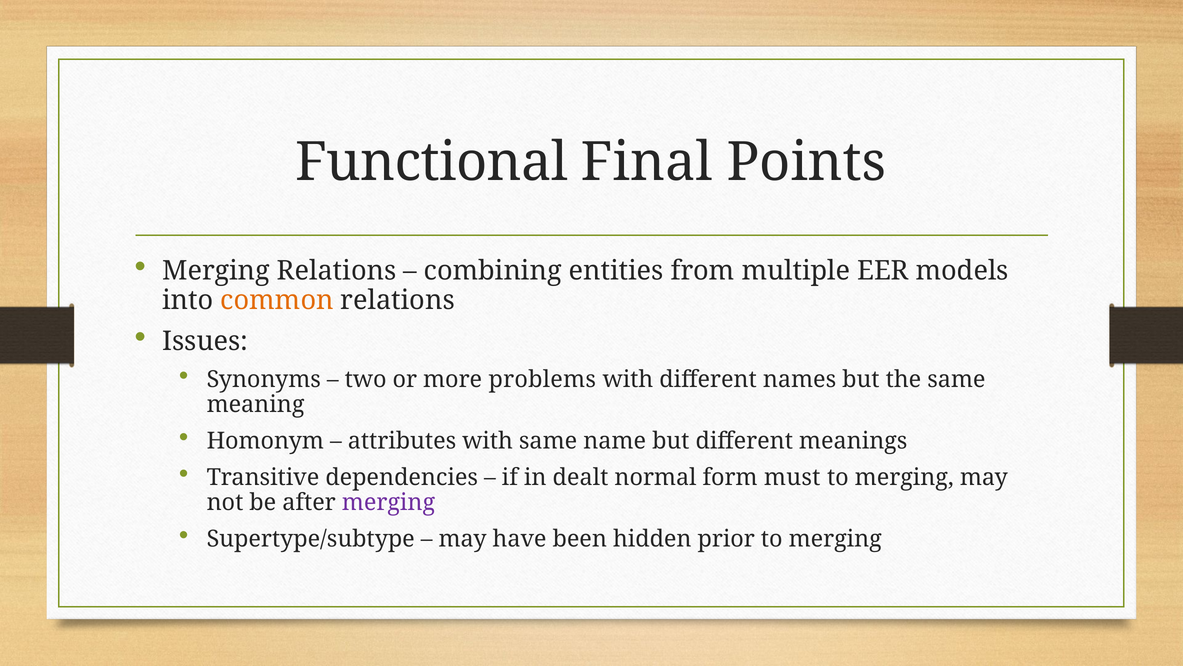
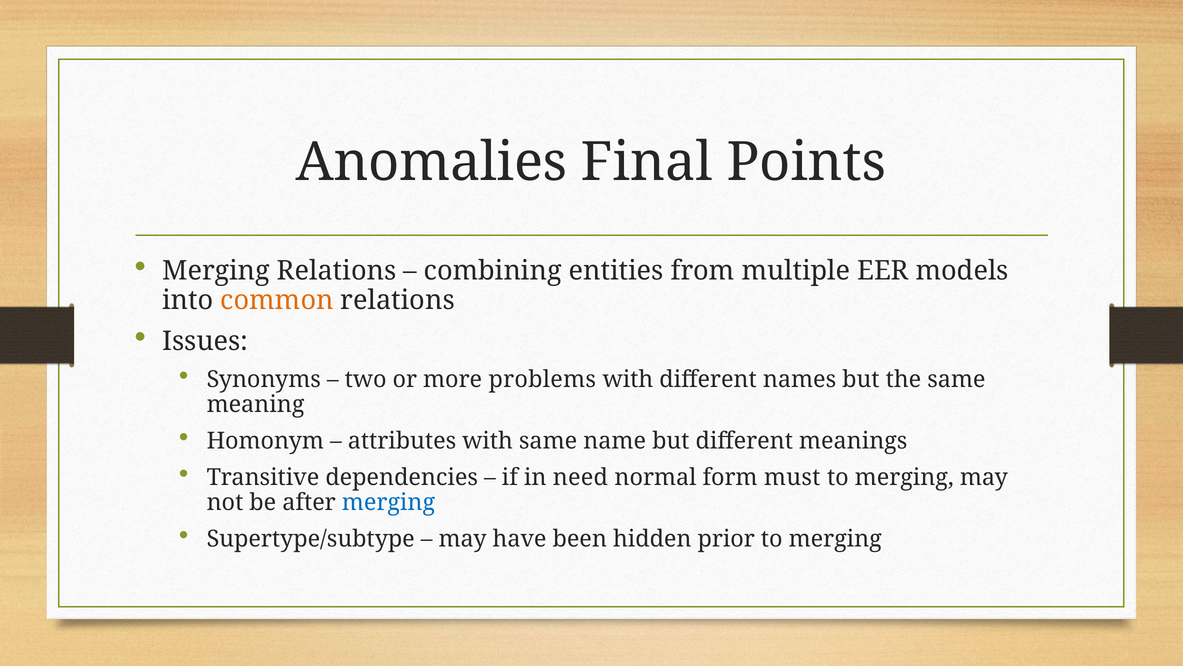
Functional: Functional -> Anomalies
dealt: dealt -> need
merging at (388, 502) colour: purple -> blue
